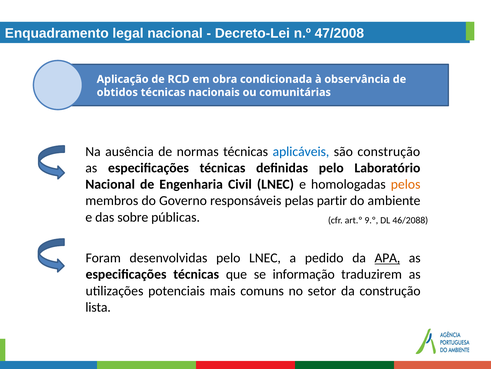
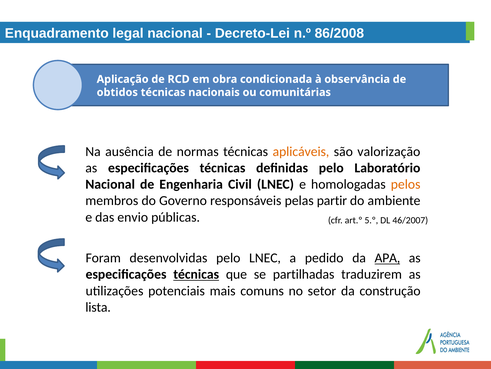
47/2008: 47/2008 -> 86/2008
aplicáveis colour: blue -> orange
são construção: construção -> valorização
sobre: sobre -> envio
9.º: 9.º -> 5.º
46/2088: 46/2088 -> 46/2007
técnicas at (196, 274) underline: none -> present
informação: informação -> partilhadas
